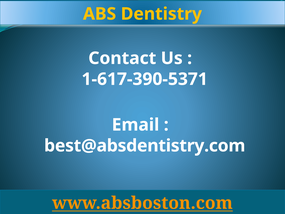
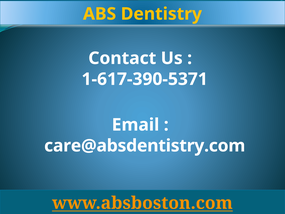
best@absdentistry.com: best@absdentistry.com -> care@absdentistry.com
